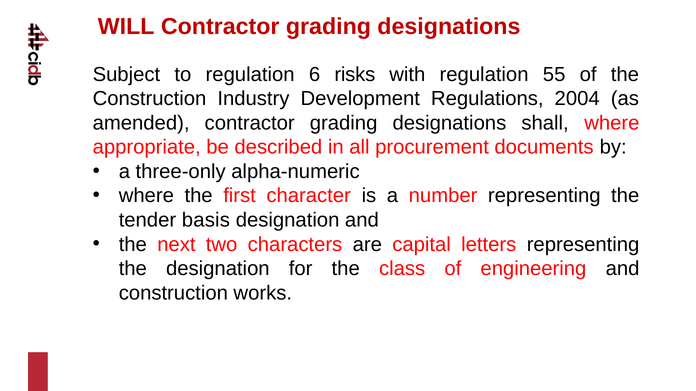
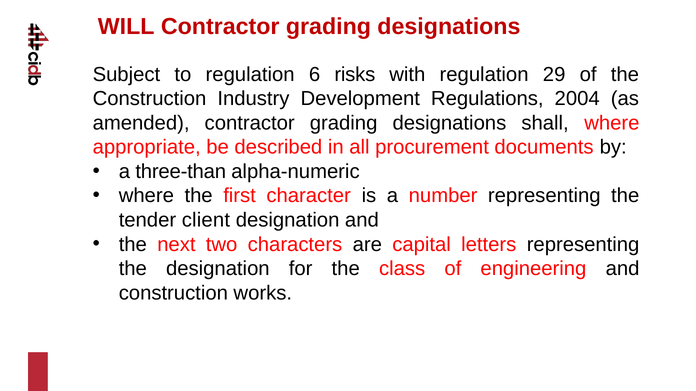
55: 55 -> 29
three-only: three-only -> three-than
basis: basis -> client
